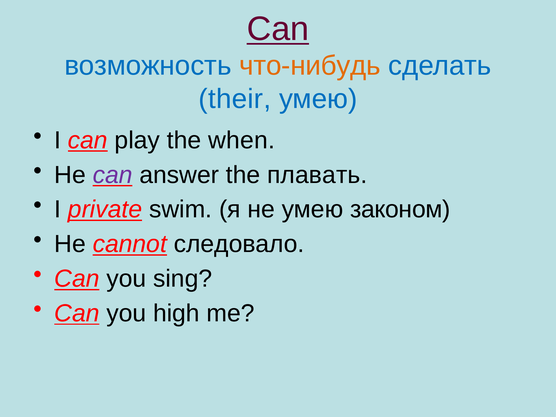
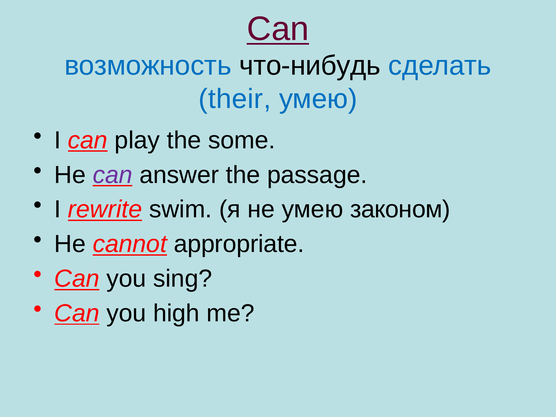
что-нибудь colour: orange -> black
when: when -> some
плавать: плавать -> passage
private: private -> rewrite
следовало: следовало -> appropriate
